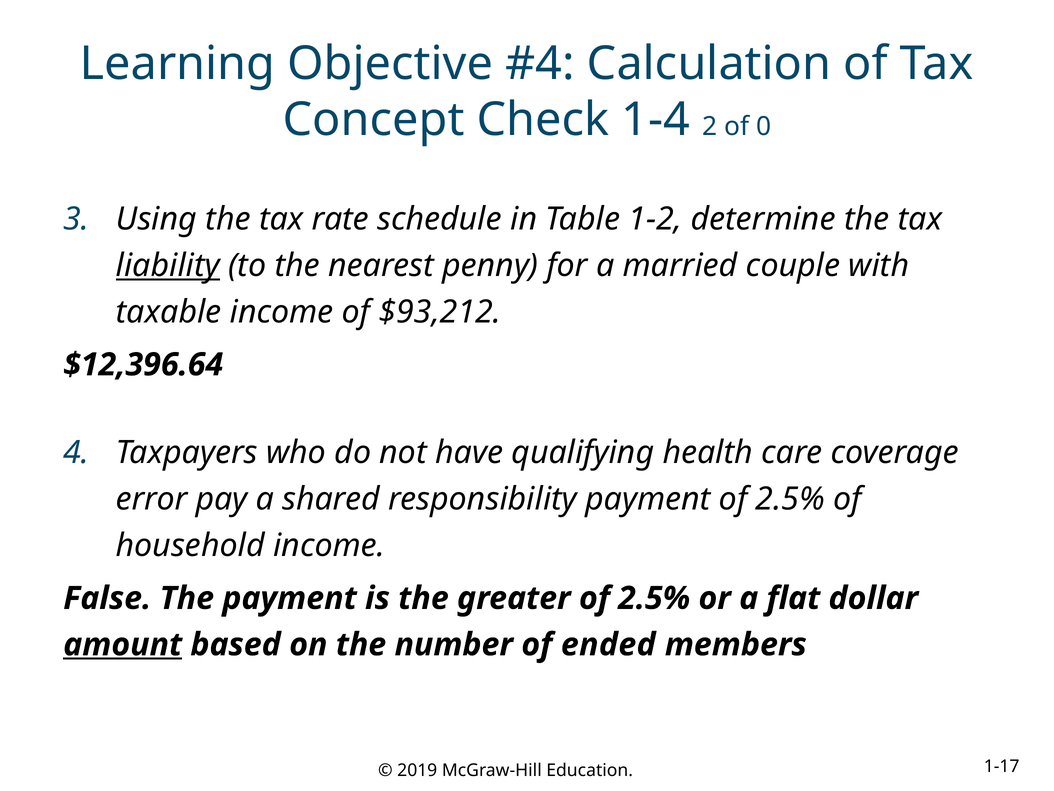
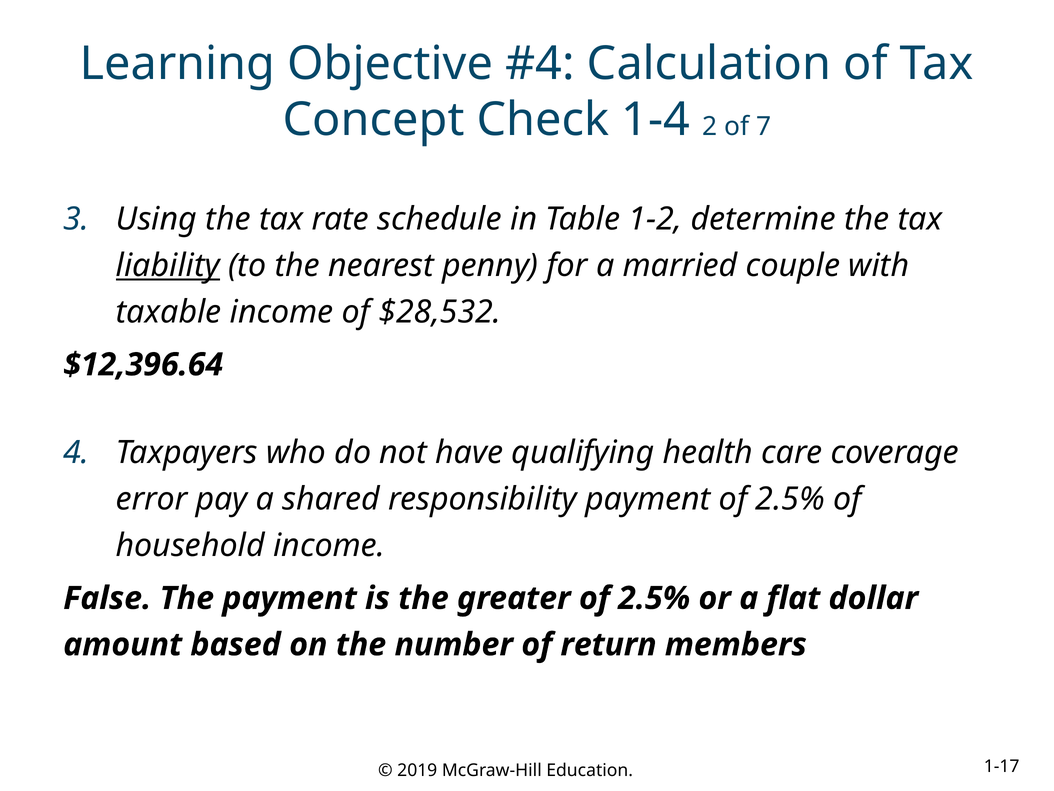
0: 0 -> 7
$93,212: $93,212 -> $28,532
amount underline: present -> none
ended: ended -> return
